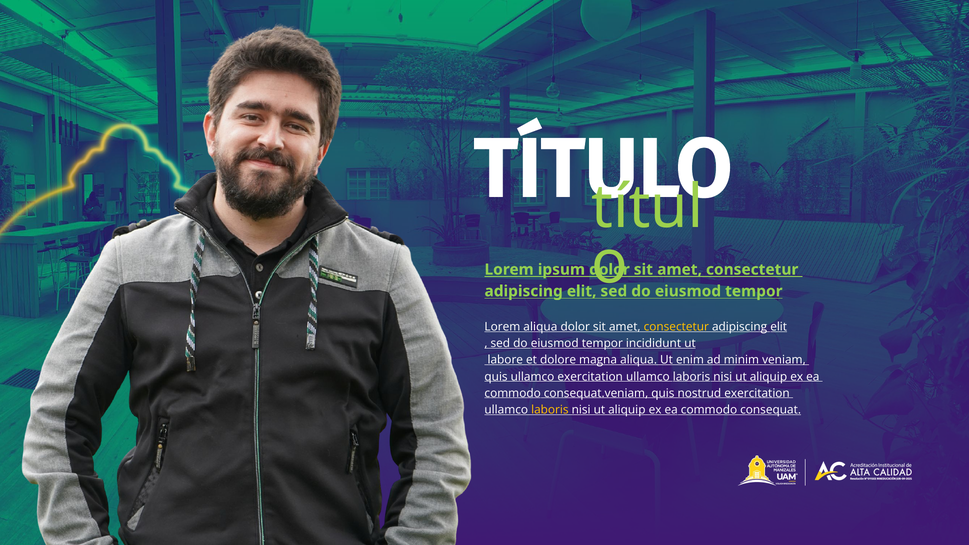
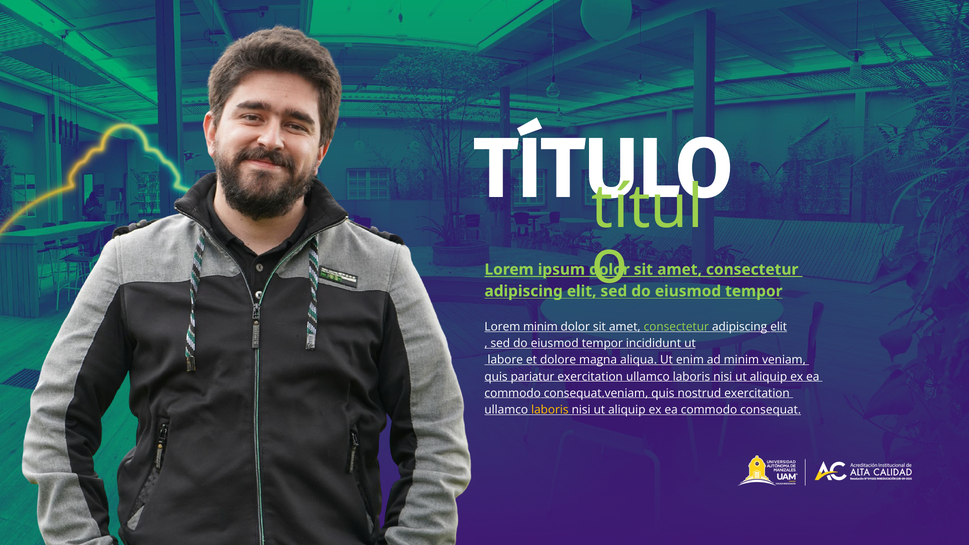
Lorem aliqua: aliqua -> minim
consectetur at (676, 327) colour: yellow -> light green
quis ullamco: ullamco -> pariatur
